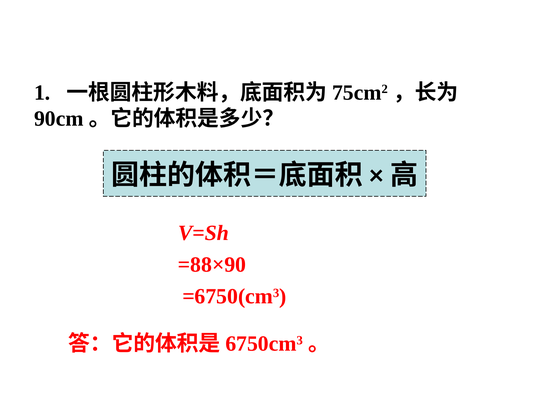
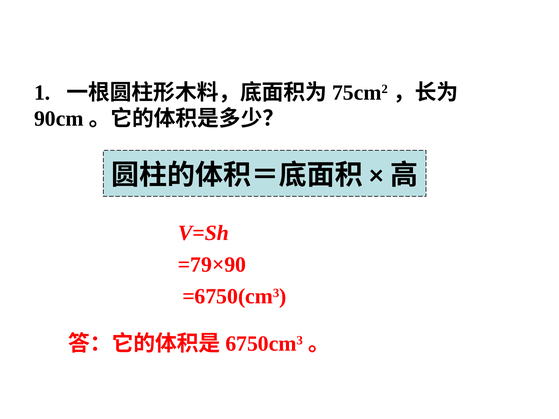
=88×90: =88×90 -> =79×90
